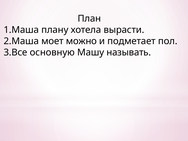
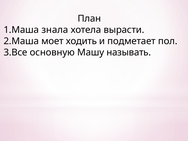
плану: плану -> знала
можно: можно -> ходить
